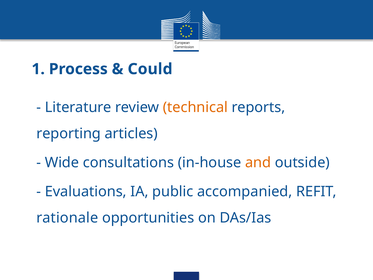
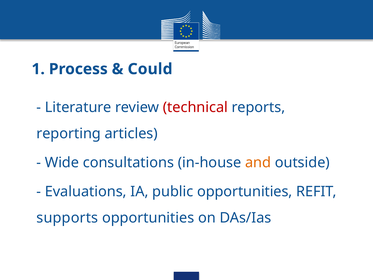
technical colour: orange -> red
public accompanied: accompanied -> opportunities
rationale: rationale -> supports
